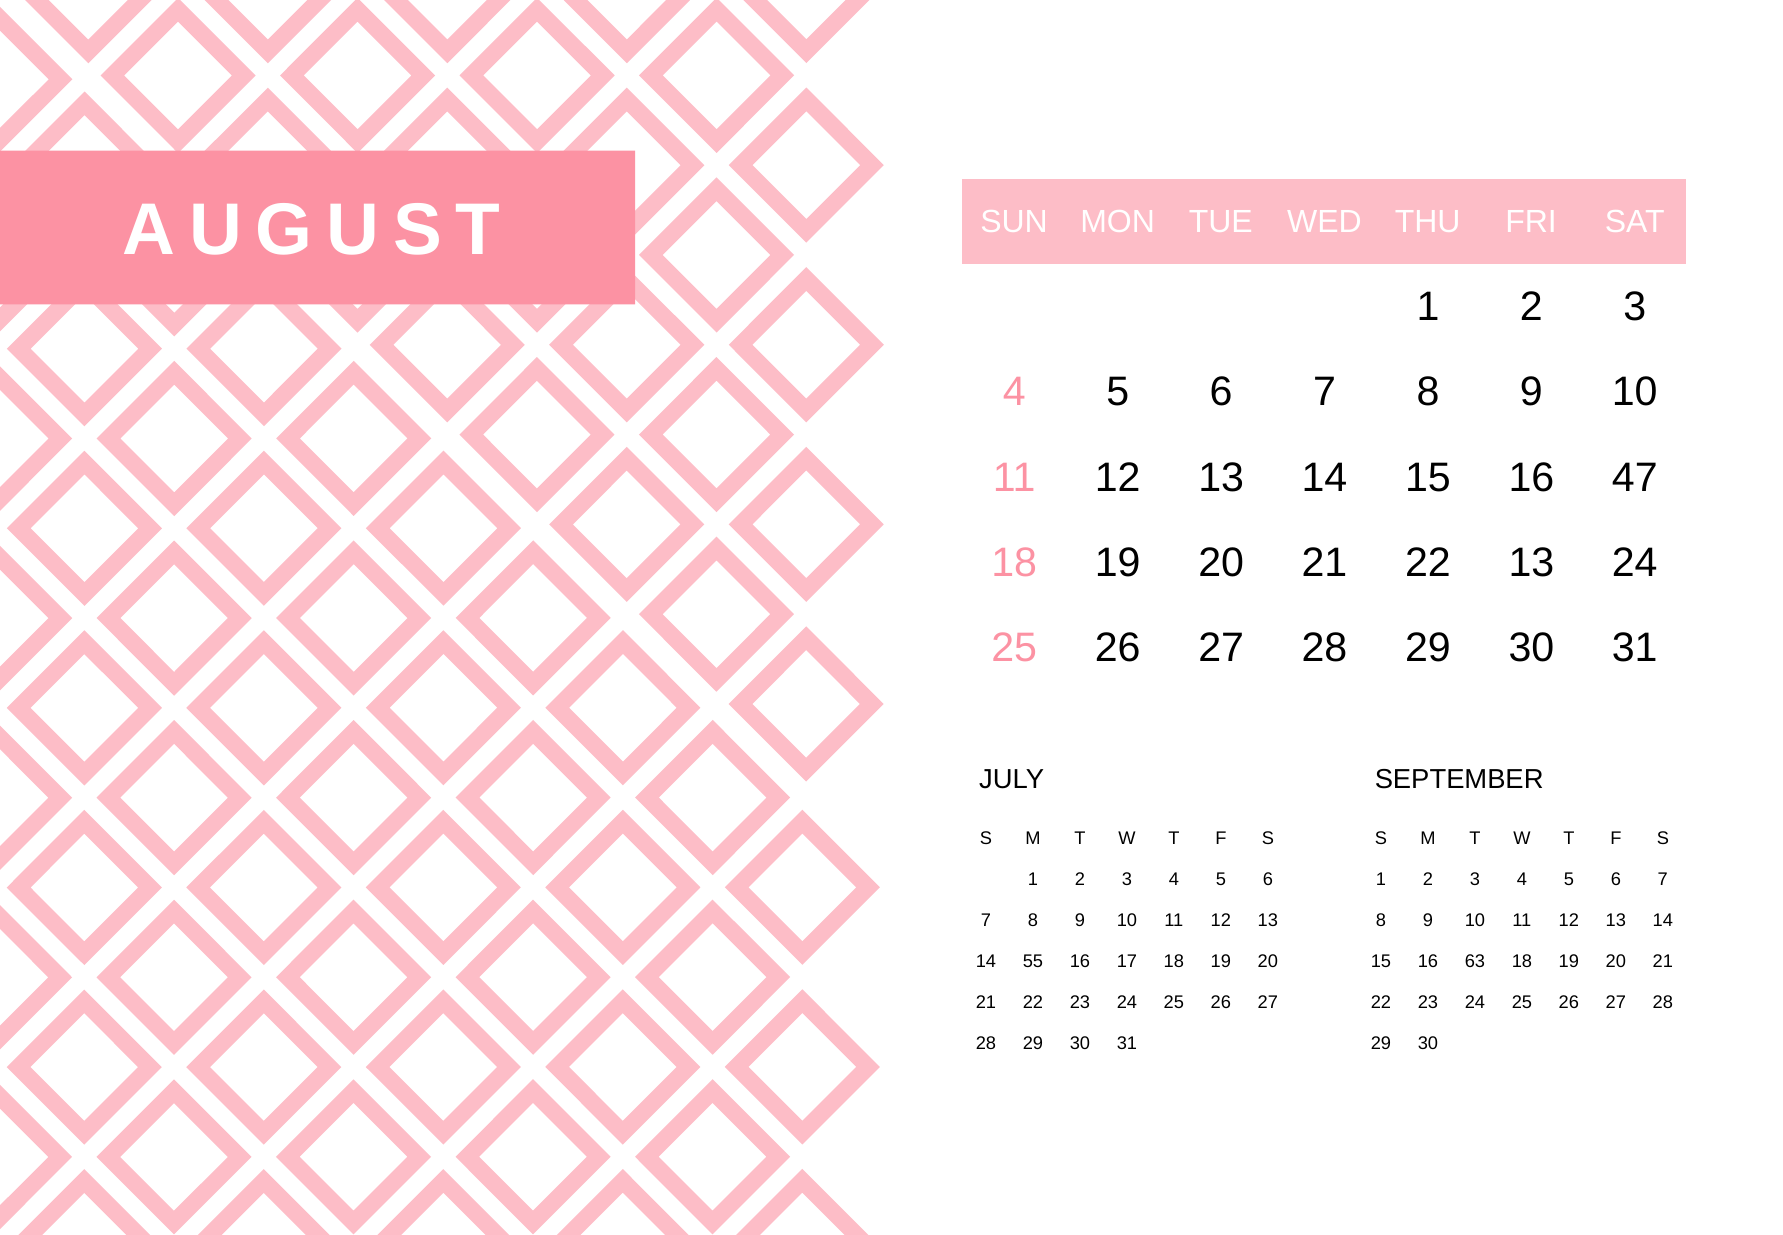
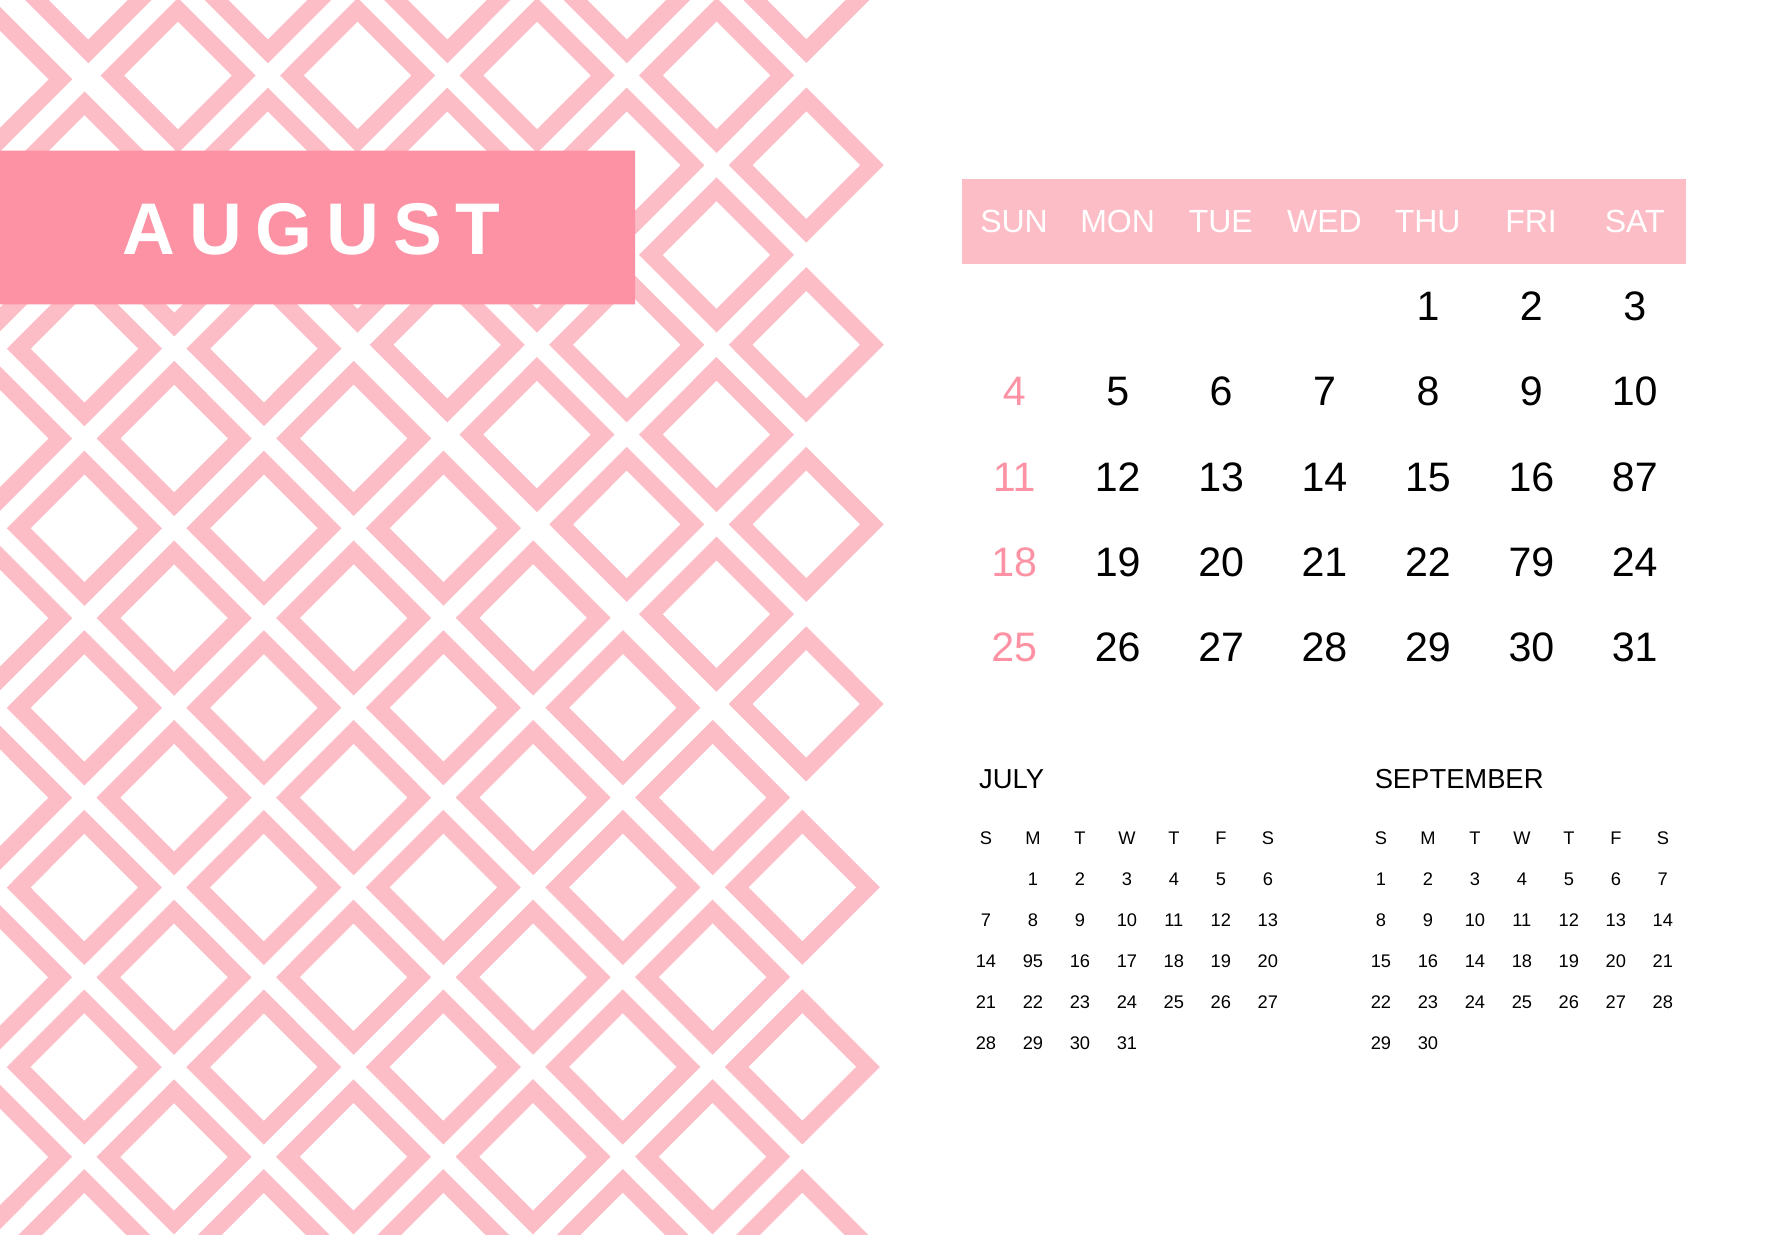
47: 47 -> 87
22 13: 13 -> 79
55: 55 -> 95
16 63: 63 -> 14
